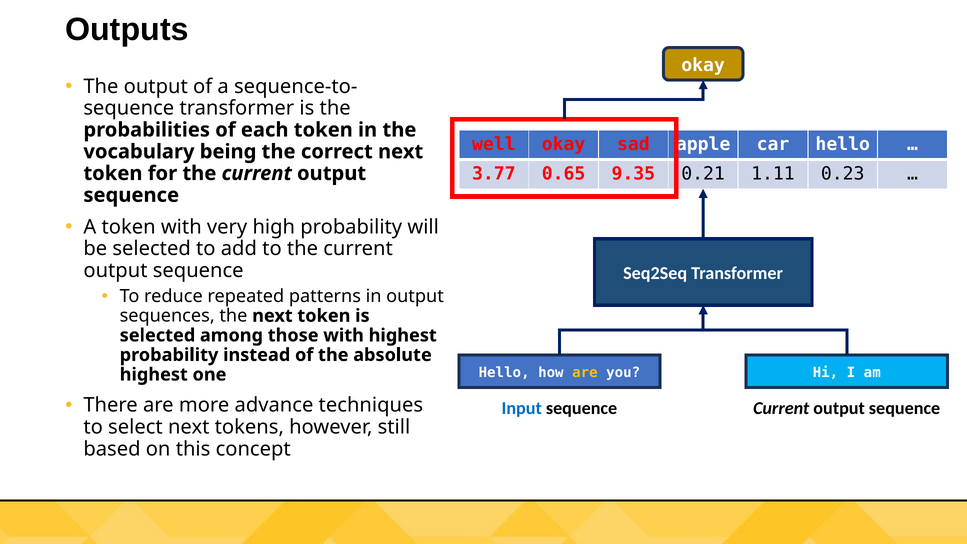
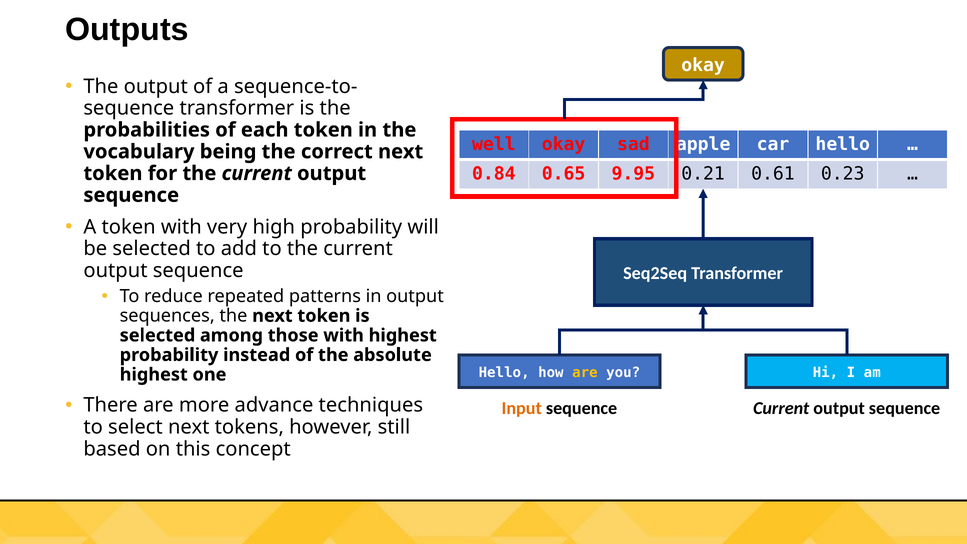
3.77: 3.77 -> 0.84
9.35: 9.35 -> 9.95
1.11: 1.11 -> 0.61
Input colour: blue -> orange
